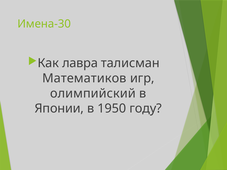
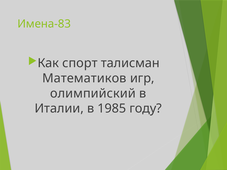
Имена-30: Имена-30 -> Имена-83
лавра: лавра -> спорт
Японии: Японии -> Италии
1950: 1950 -> 1985
